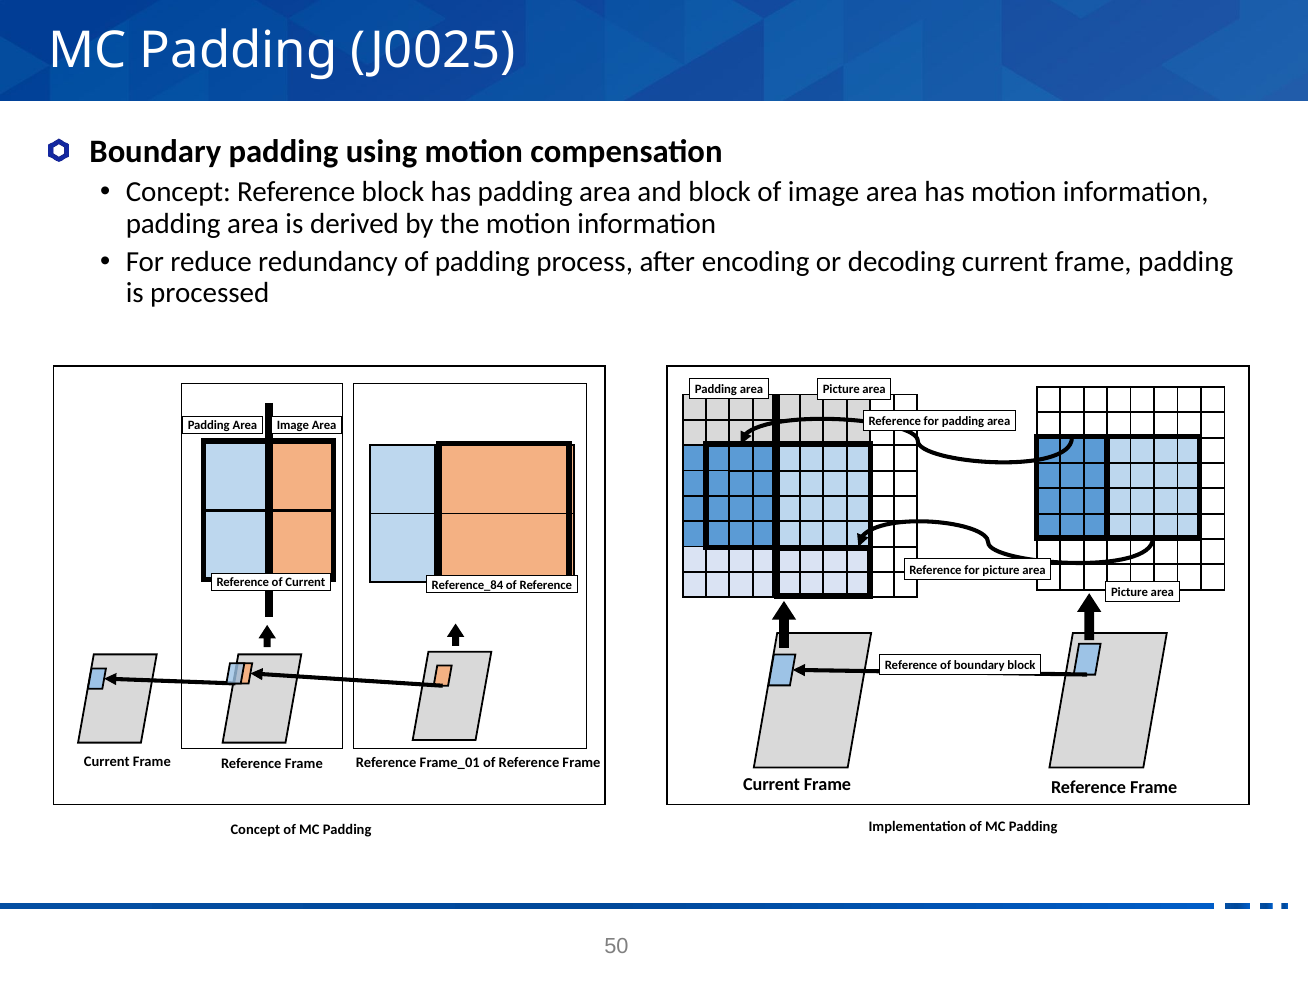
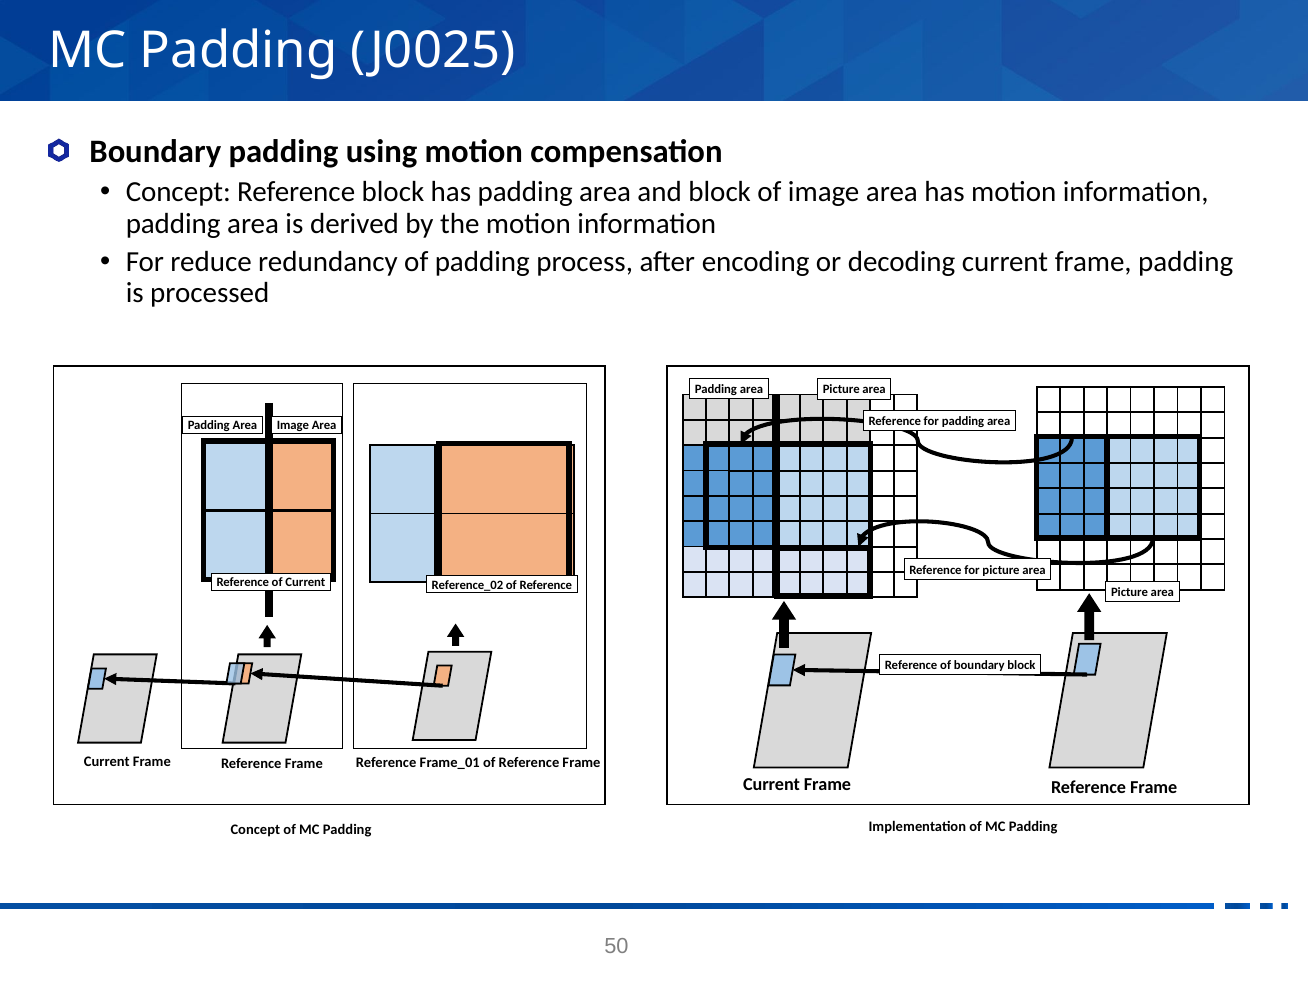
Reference_84: Reference_84 -> Reference_02
